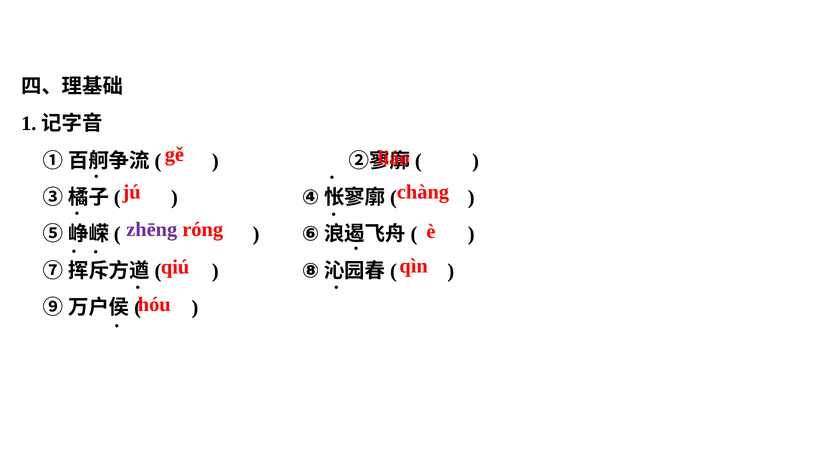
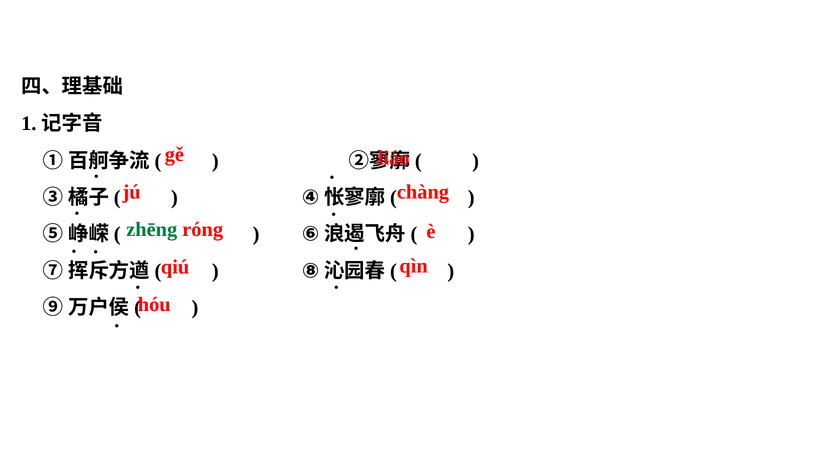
zhēng colour: purple -> green
